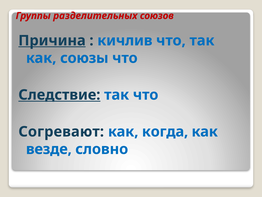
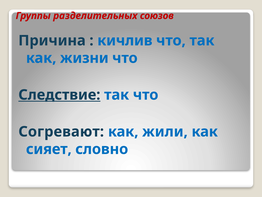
Причина underline: present -> none
союзы: союзы -> жизни
когда: когда -> жили
везде: везде -> сияет
